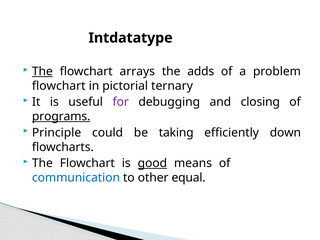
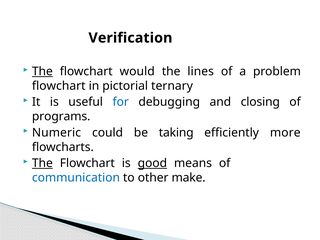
Intdatatype: Intdatatype -> Verification
arrays: arrays -> would
adds: adds -> lines
for colour: purple -> blue
programs underline: present -> none
Principle: Principle -> Numeric
down: down -> more
The at (42, 163) underline: none -> present
equal: equal -> make
